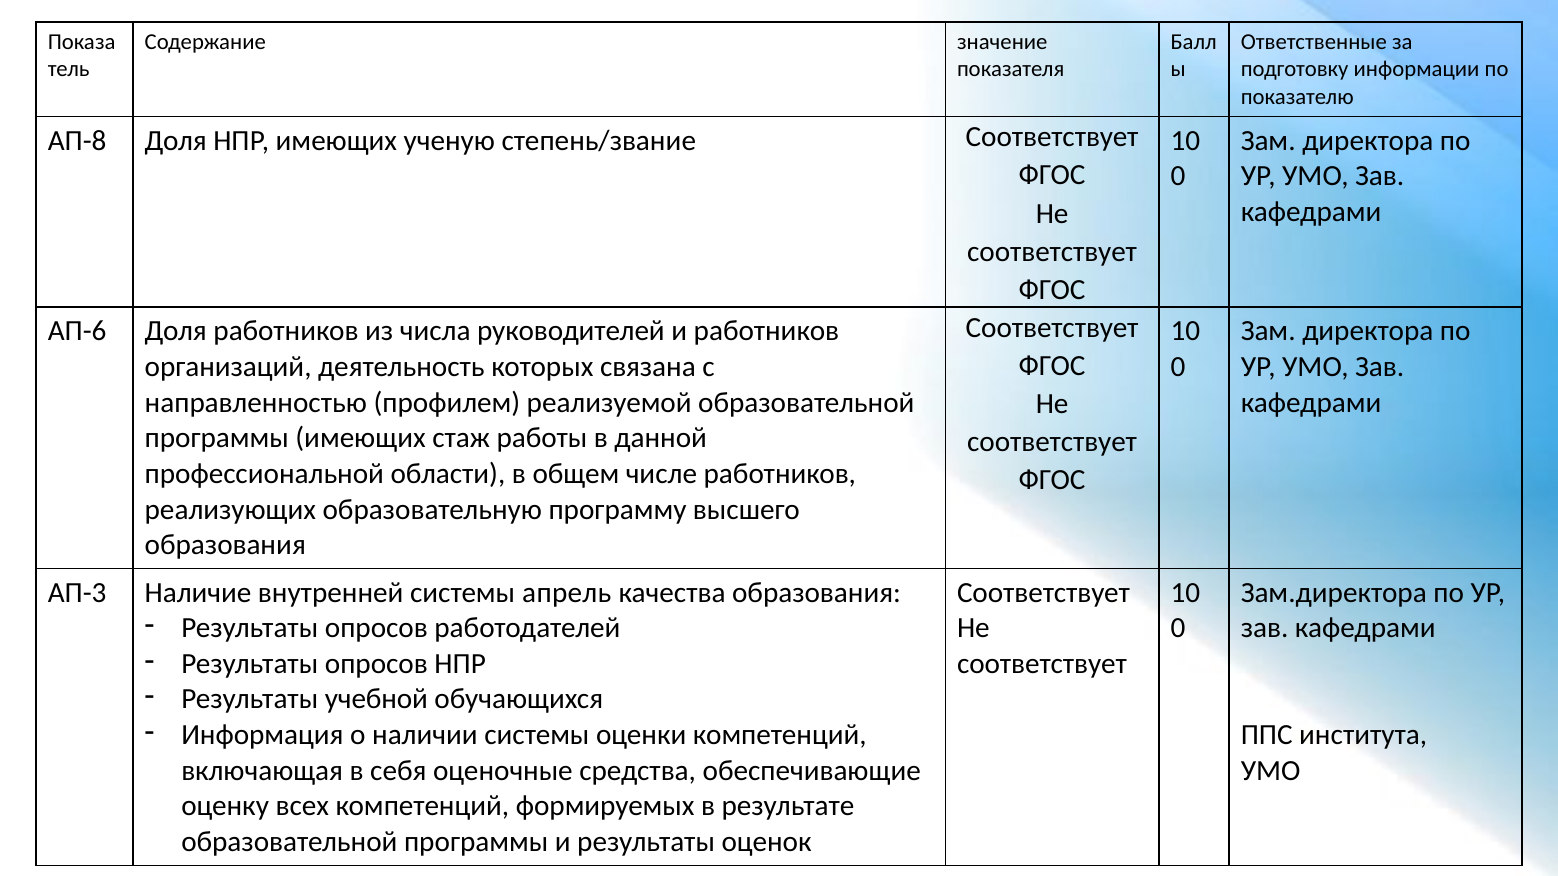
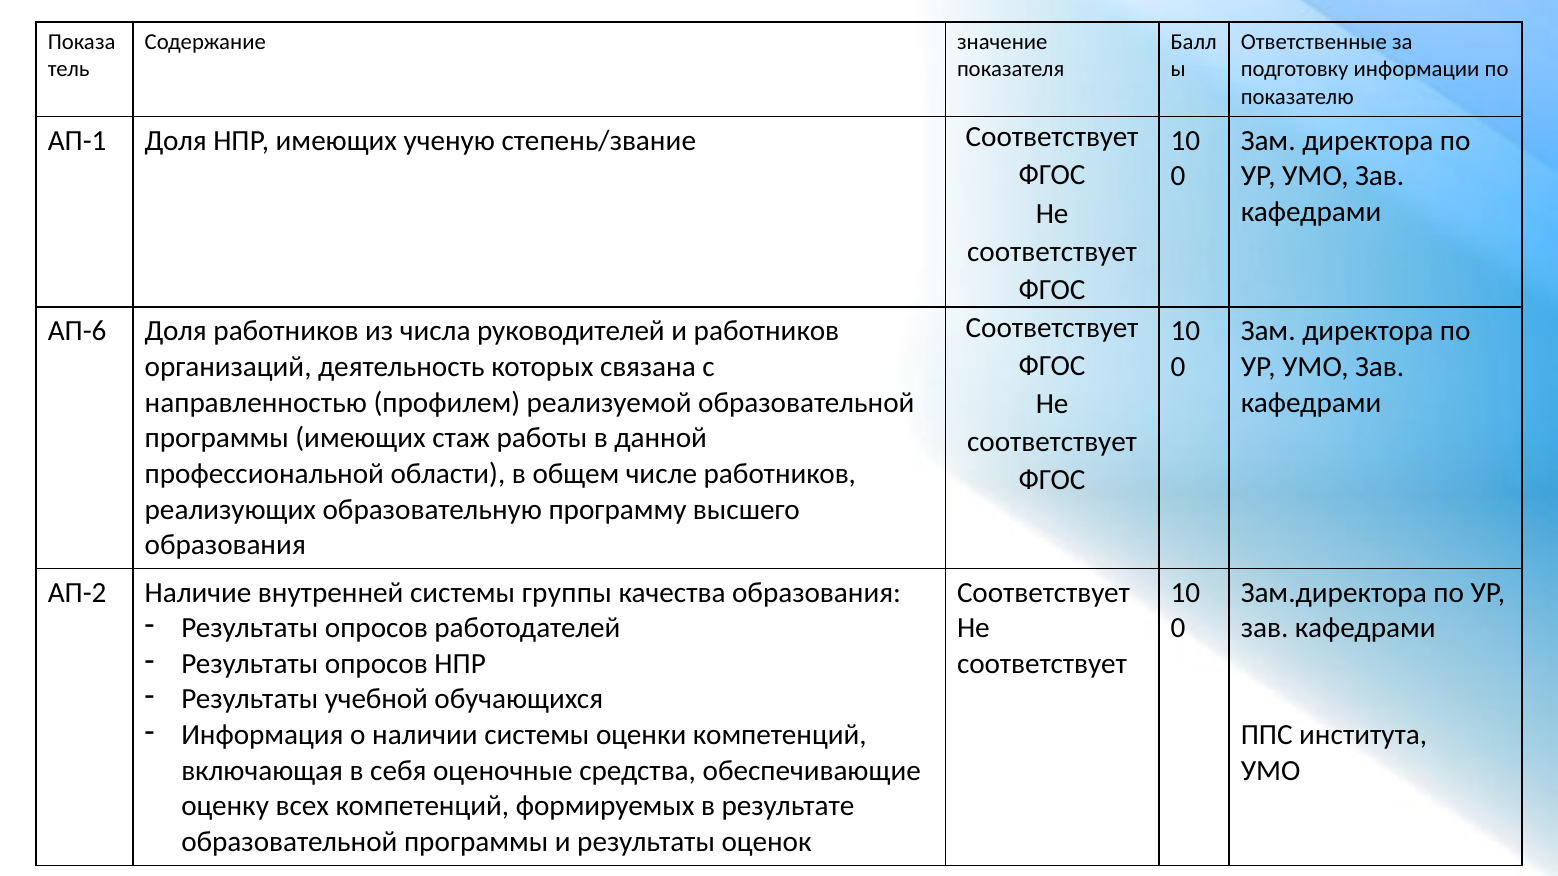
АП-8: АП-8 -> АП-1
АП-3: АП-3 -> АП-2
апрель: апрель -> группы
